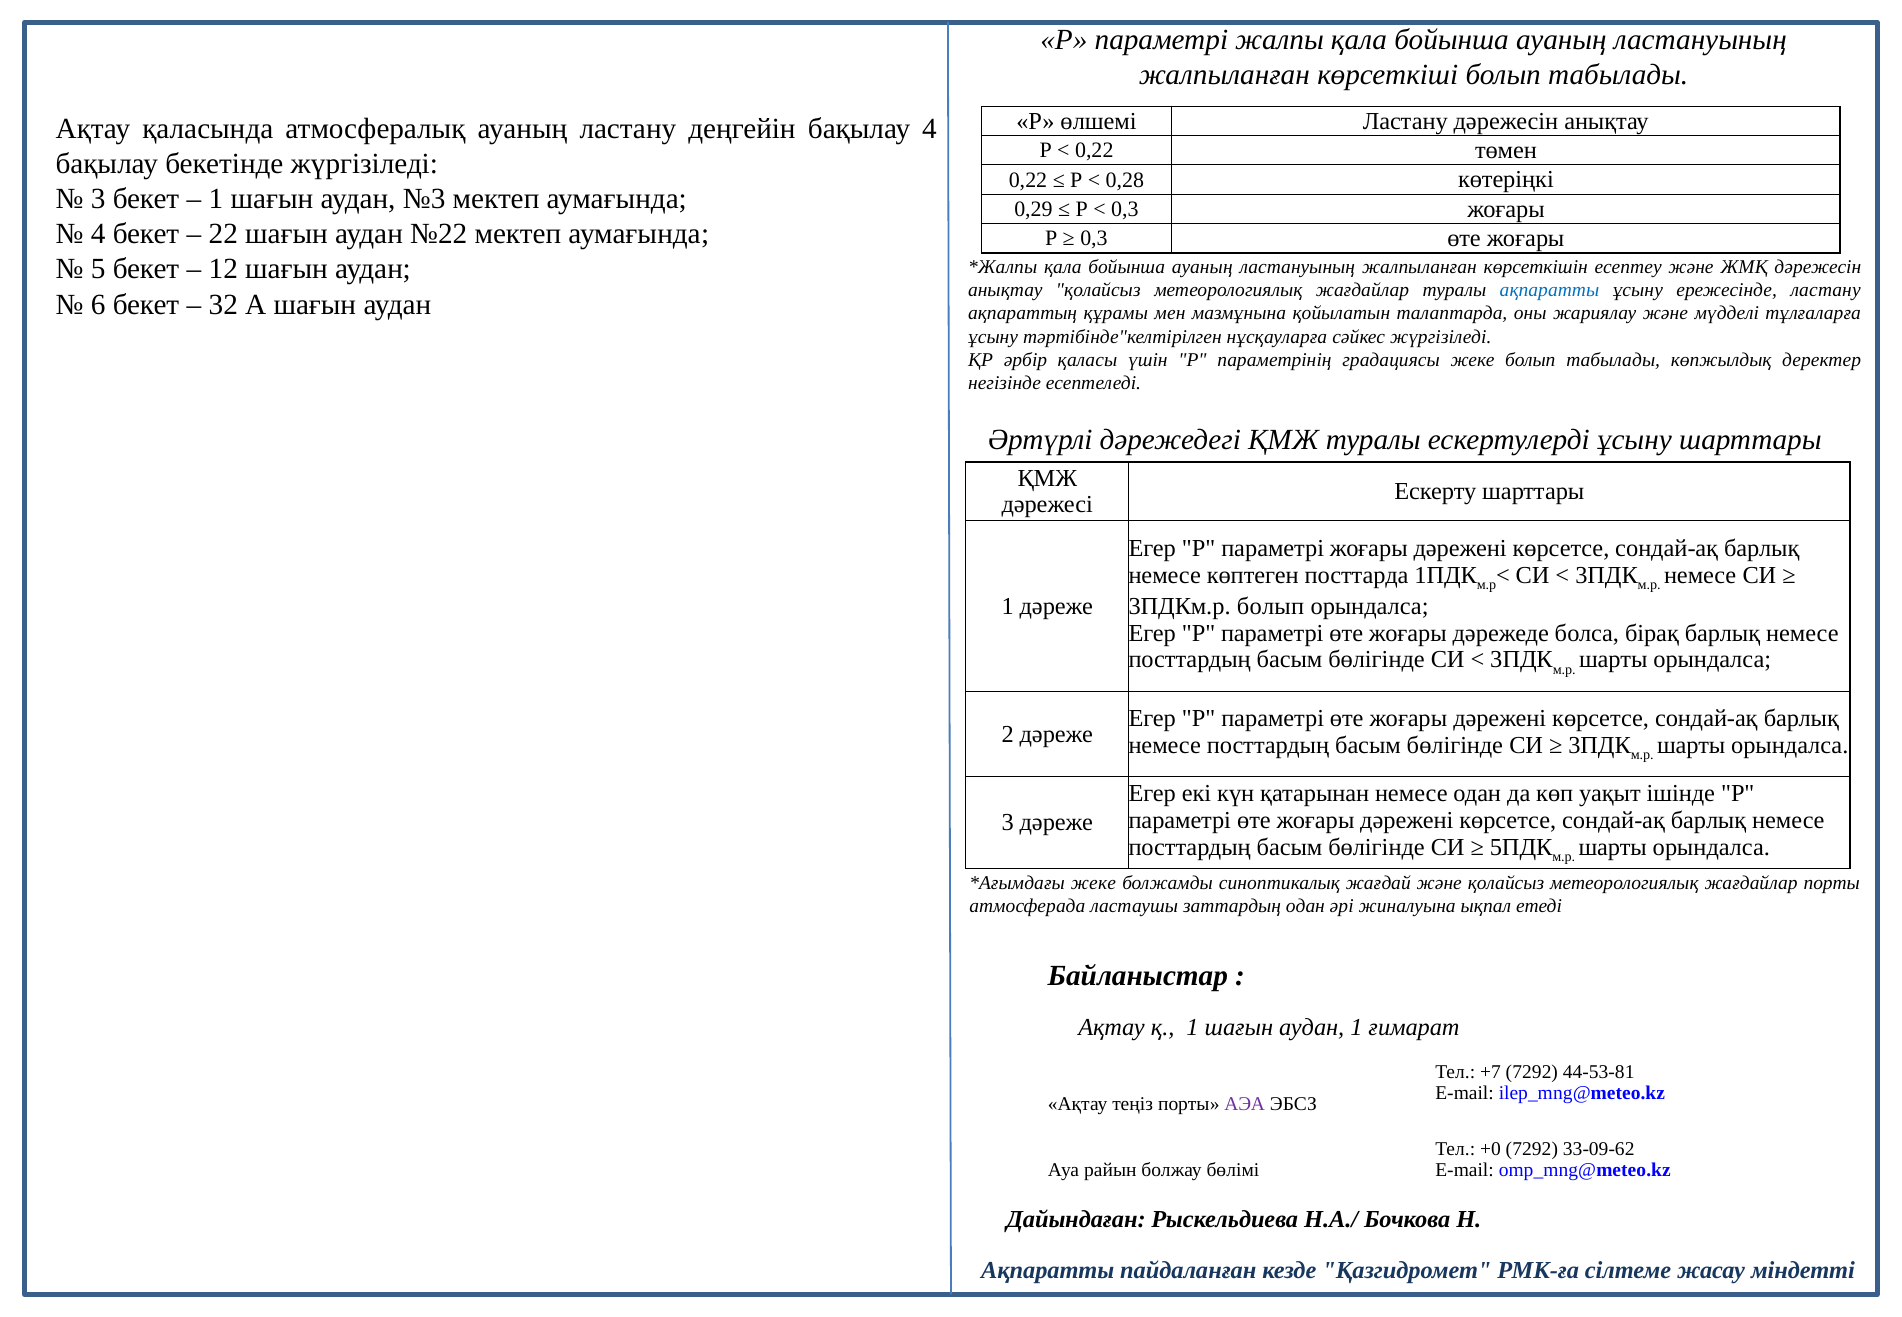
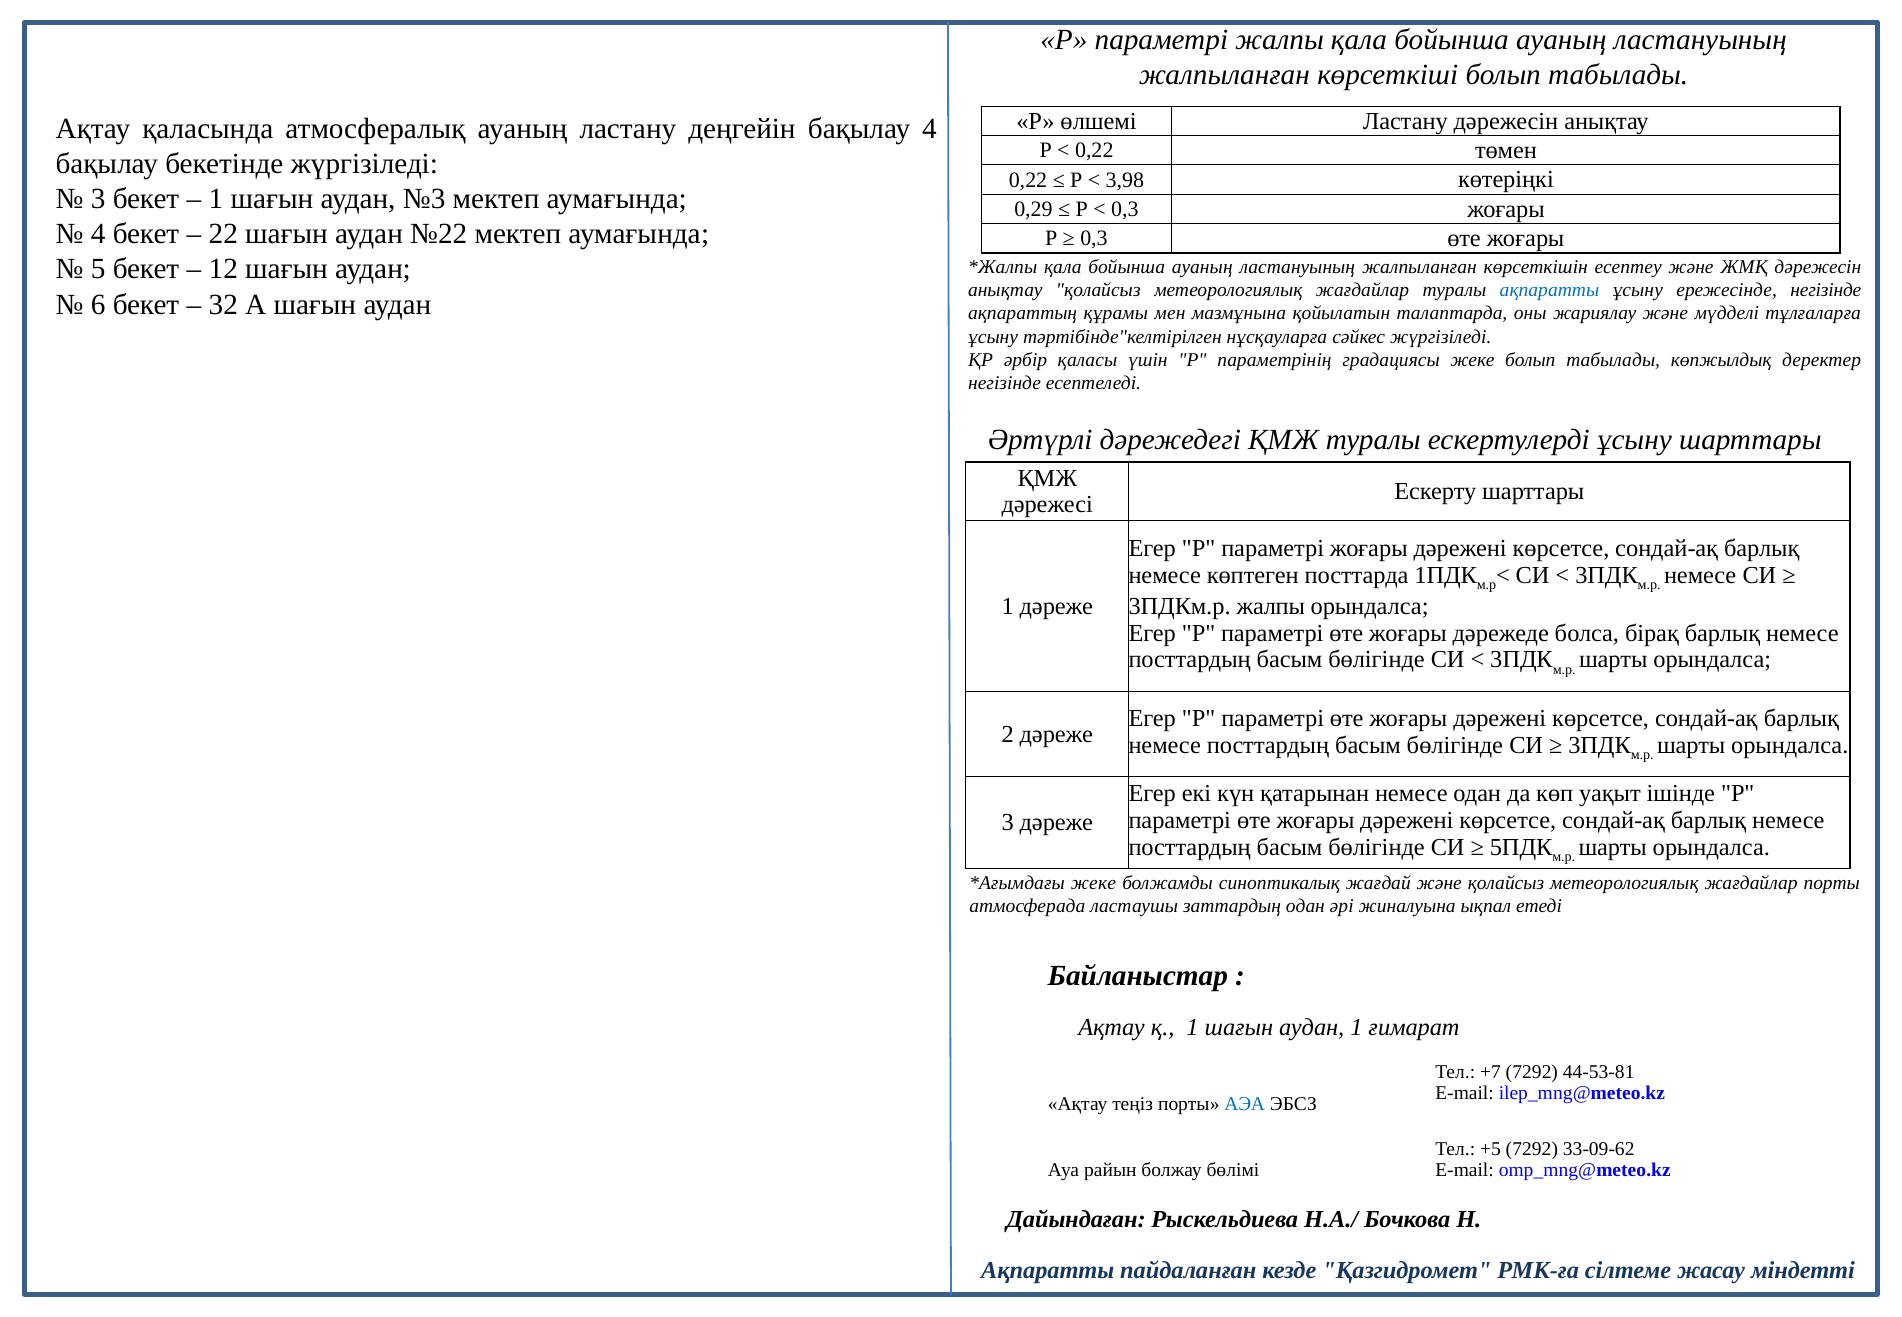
0,28: 0,28 -> 3,98
ережесінде ластану: ластану -> негізінде
3ПДКм.р болып: болып -> жалпы
АЭА colour: purple -> blue
+0: +0 -> +5
